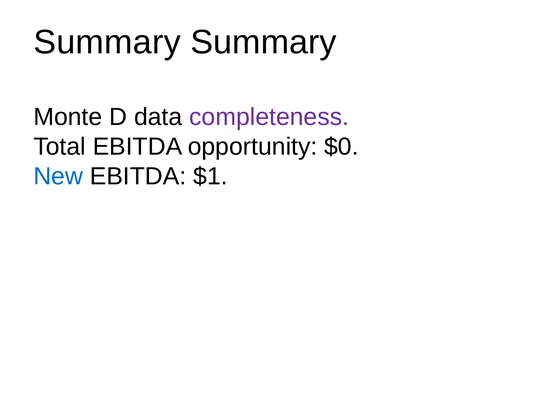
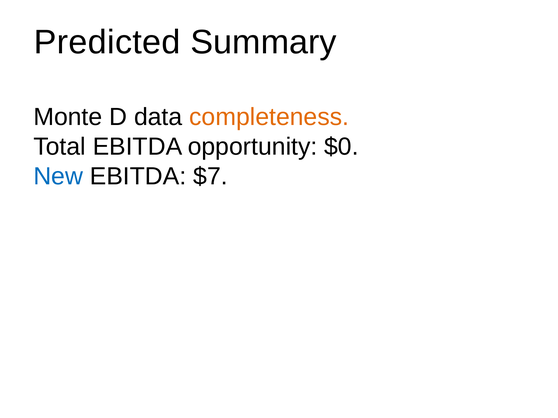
Summary at (107, 42): Summary -> Predicted
completeness colour: purple -> orange
$1: $1 -> $7
